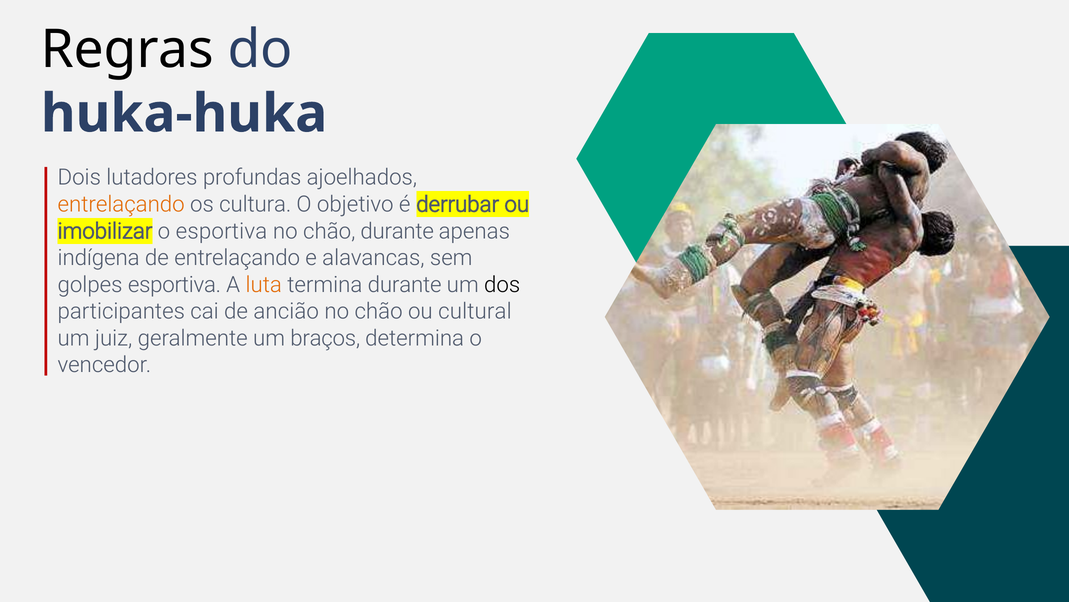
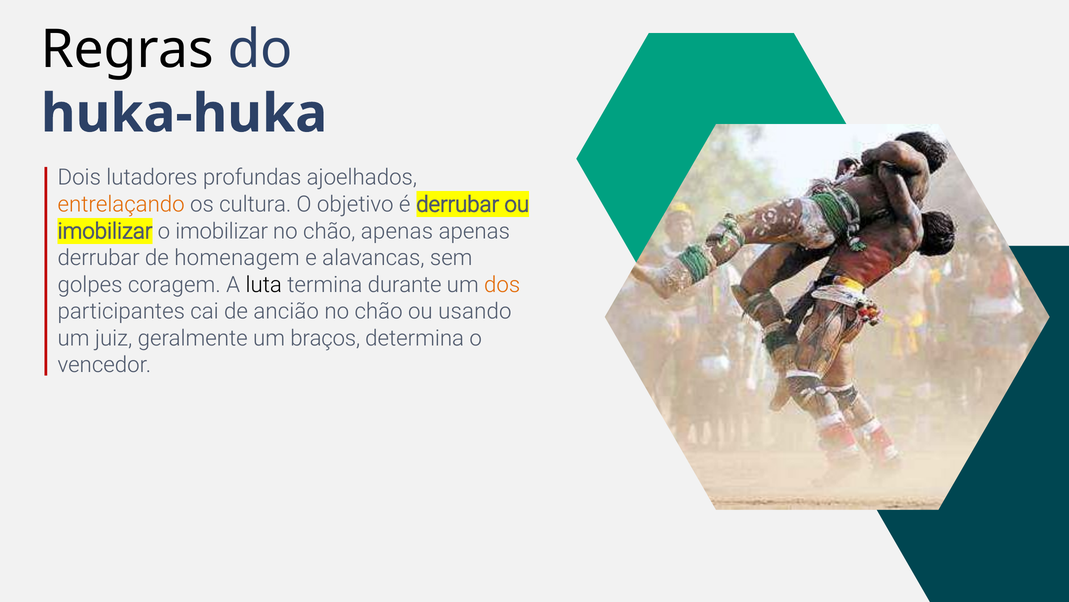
o esportiva: esportiva -> imobilizar
chão durante: durante -> apenas
indígena at (99, 258): indígena -> derrubar
de entrelaçando: entrelaçando -> homenagem
golpes esportiva: esportiva -> coragem
luta colour: orange -> black
dos colour: black -> orange
cultural: cultural -> usando
